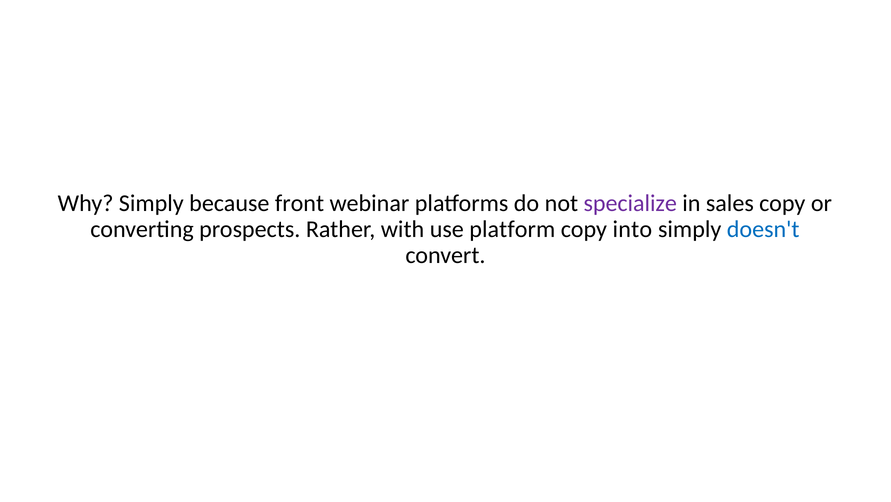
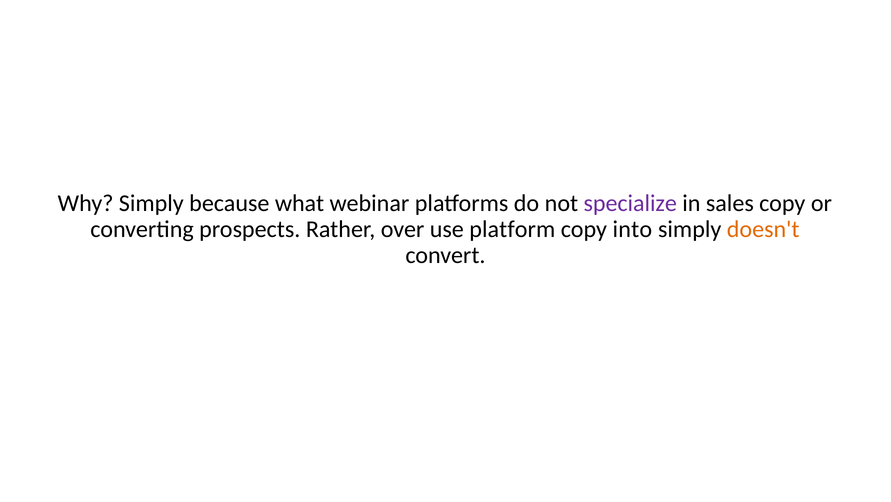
front: front -> what
with: with -> over
doesn't colour: blue -> orange
